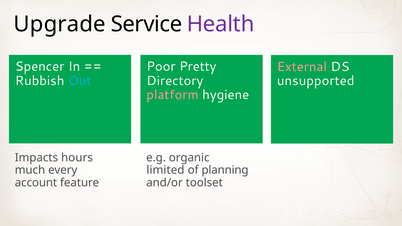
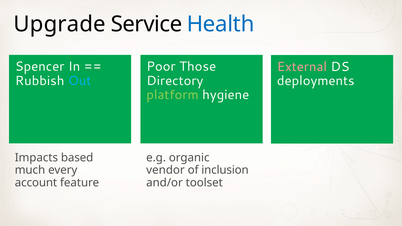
Health colour: purple -> blue
Pretty: Pretty -> Those
unsupported: unsupported -> deployments
platform colour: pink -> light green
hours: hours -> based
limited: limited -> vendor
planning: planning -> inclusion
